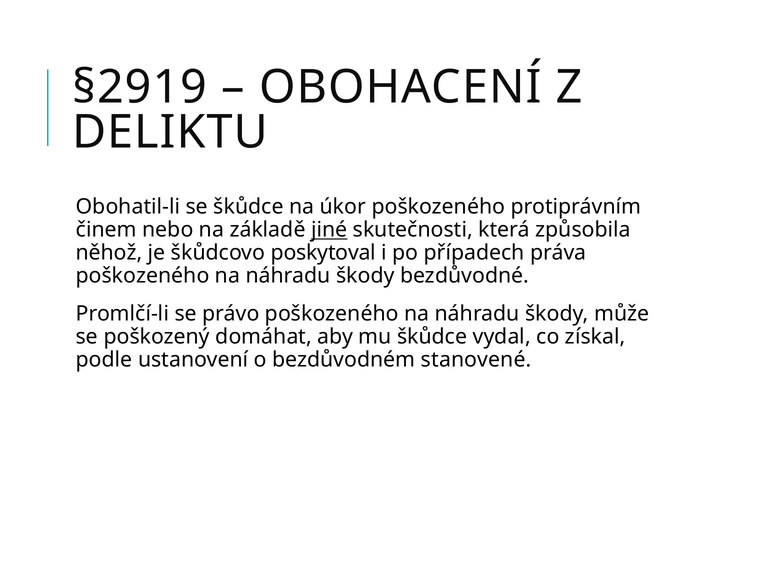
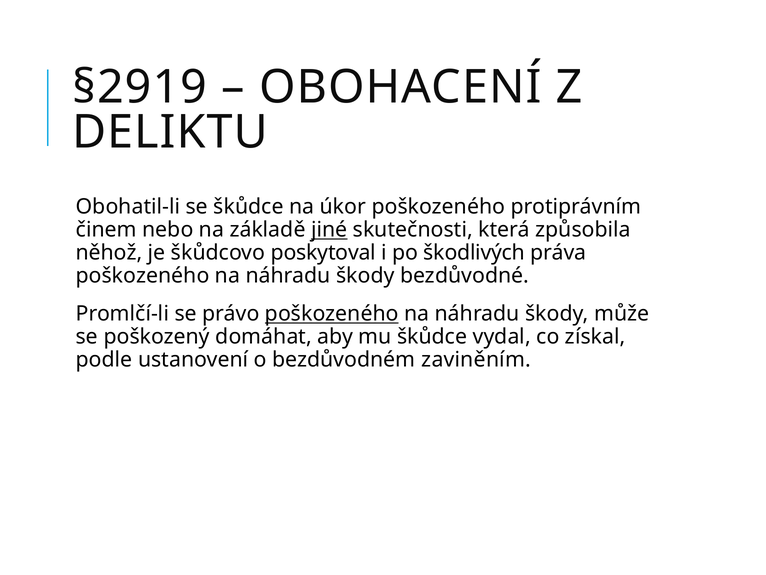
případech: případech -> škodlivých
poškozeného at (332, 314) underline: none -> present
stanovené: stanovené -> zaviněním
